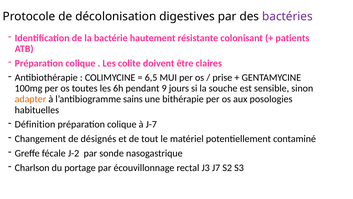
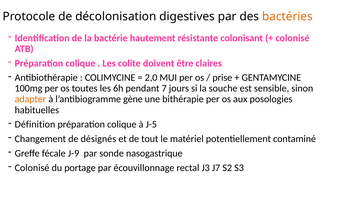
bactéries colour: purple -> orange
patients at (292, 38): patients -> colonisé
6,5: 6,5 -> 2,0
9: 9 -> 7
sains: sains -> gène
J-7: J-7 -> J-5
J-2: J-2 -> J-9
Charlson at (32, 167): Charlson -> Colonisé
